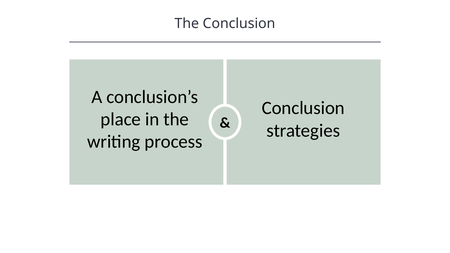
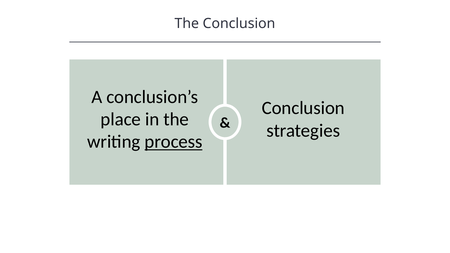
process underline: none -> present
